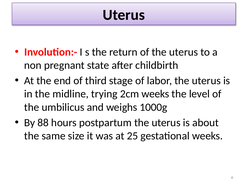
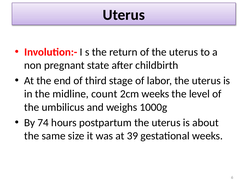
trying: trying -> count
88: 88 -> 74
25: 25 -> 39
